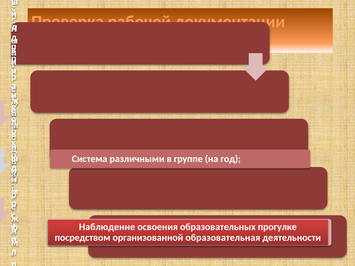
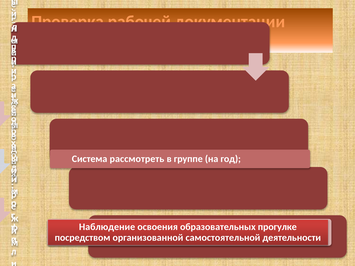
различными: различными -> рассмотреть
образовательная: образовательная -> самостоятельной
